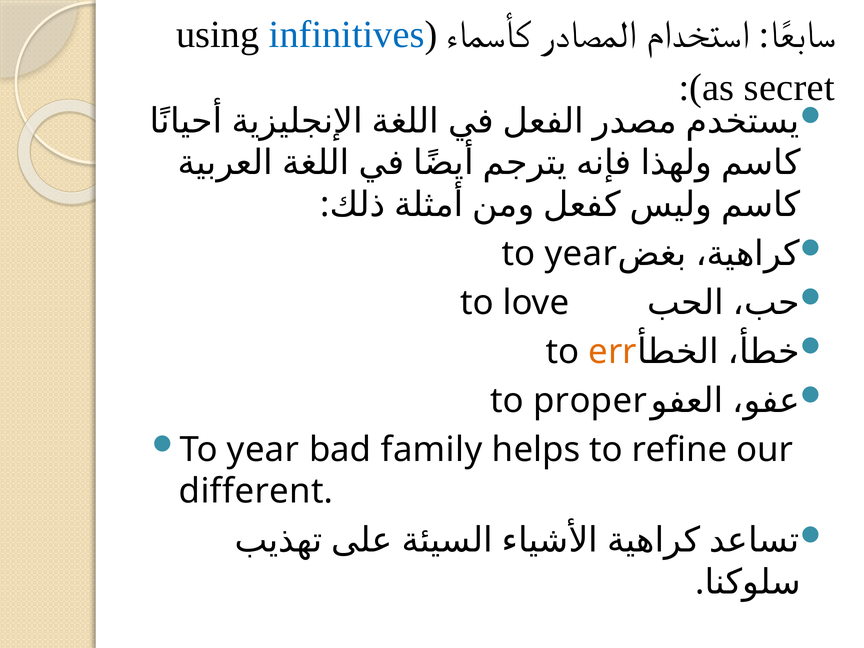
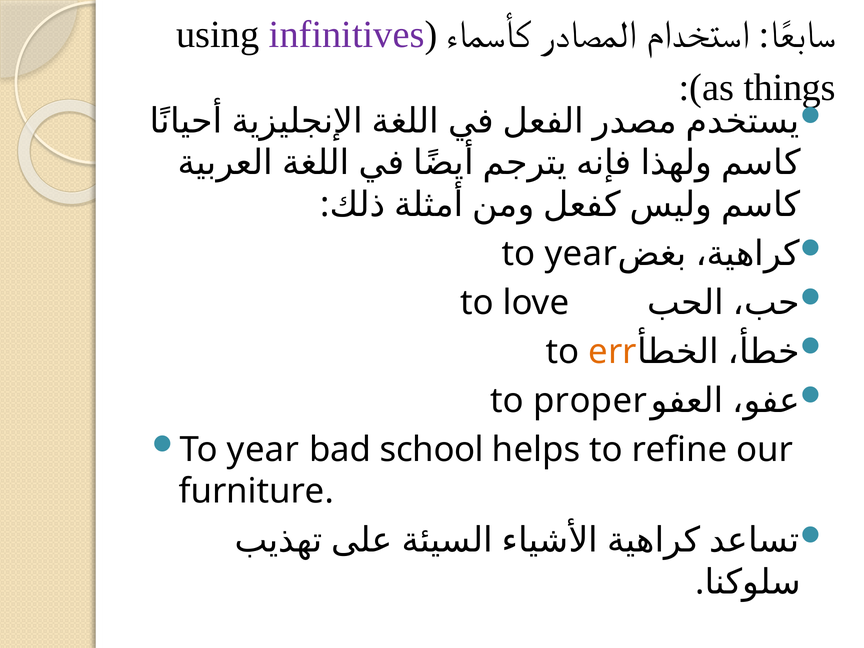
infinitives colour: blue -> purple
secret: secret -> things
family: family -> school
different: different -> furniture
